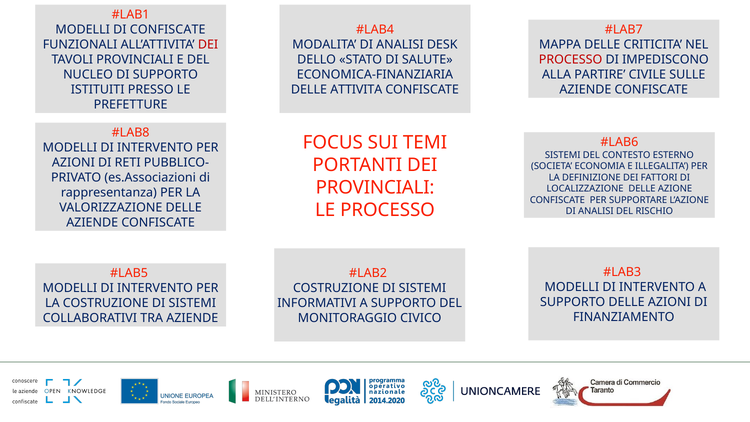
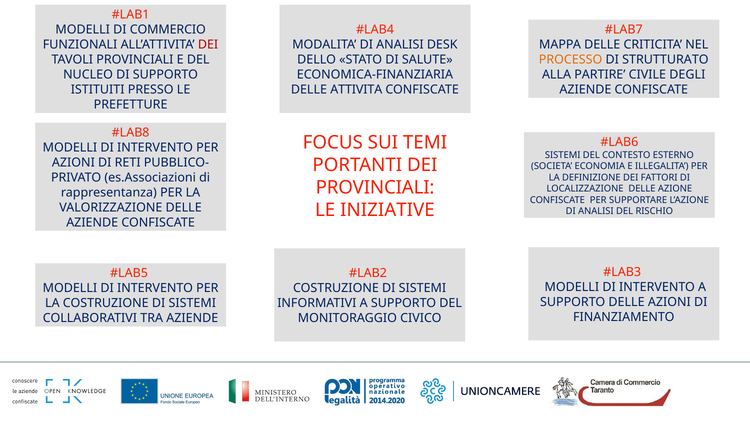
DI CONFISCATE: CONFISCATE -> COMMERCIO
PROCESSO at (571, 60) colour: red -> orange
IMPEDISCONO: IMPEDISCONO -> STRUTTURATO
SULLE: SULLE -> DEGLI
LE PROCESSO: PROCESSO -> INIZIATIVE
